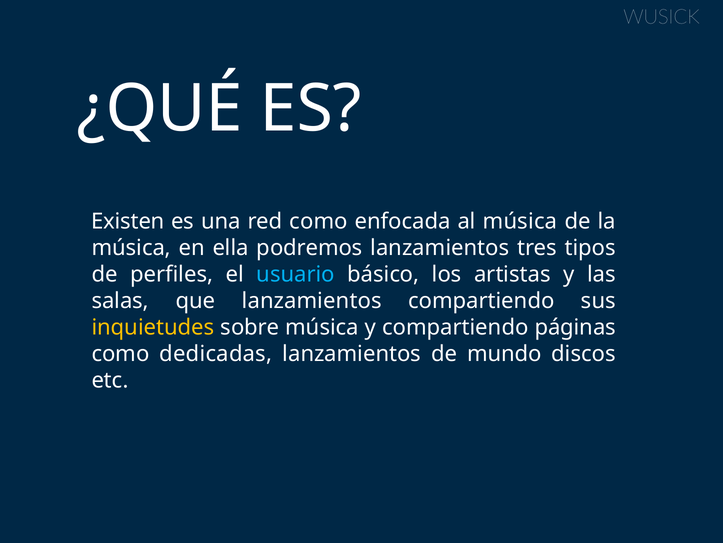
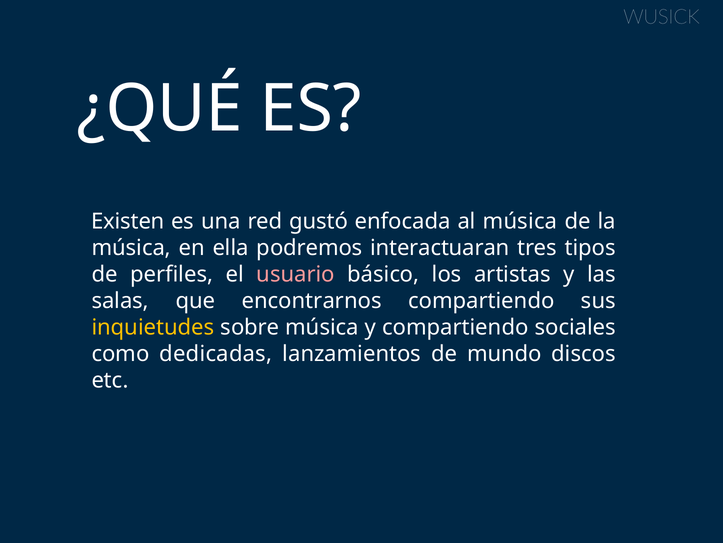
red como: como -> gustó
podremos lanzamientos: lanzamientos -> interactuaran
usuario colour: light blue -> pink
que lanzamientos: lanzamientos -> encontrarnos
páginas: páginas -> sociales
